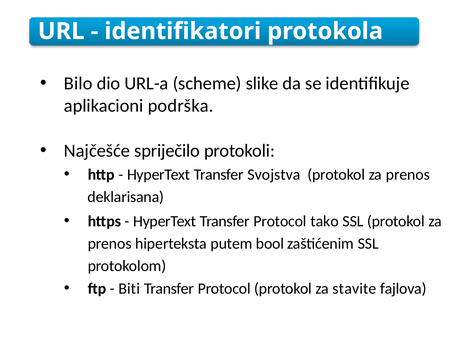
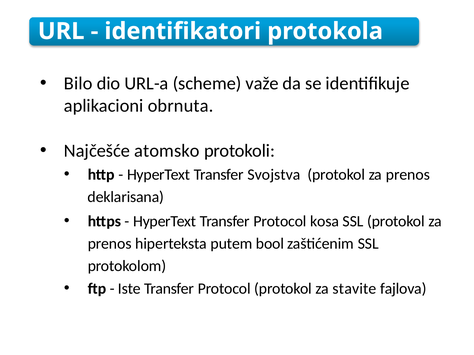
slike: slike -> važe
podrška: podrška -> obrnuta
spriječilo: spriječilo -> atomsko
tako: tako -> kosa
Biti: Biti -> Iste
